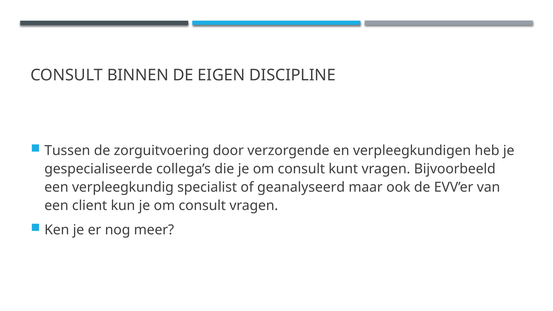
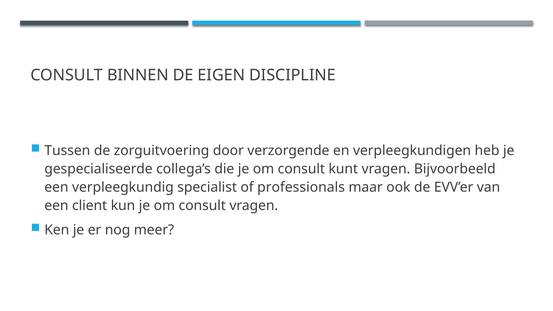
geanalyseerd: geanalyseerd -> professionals
